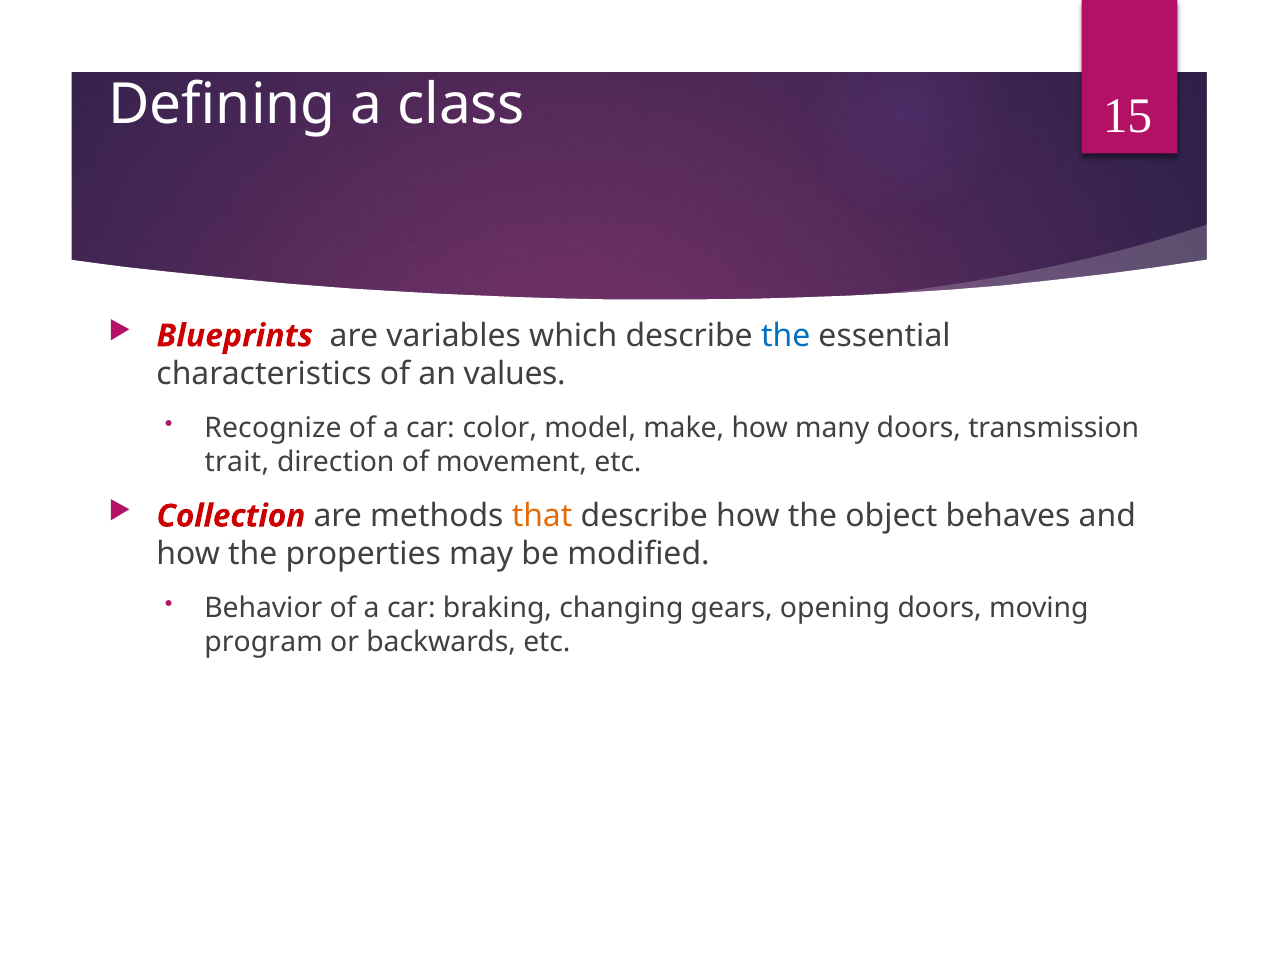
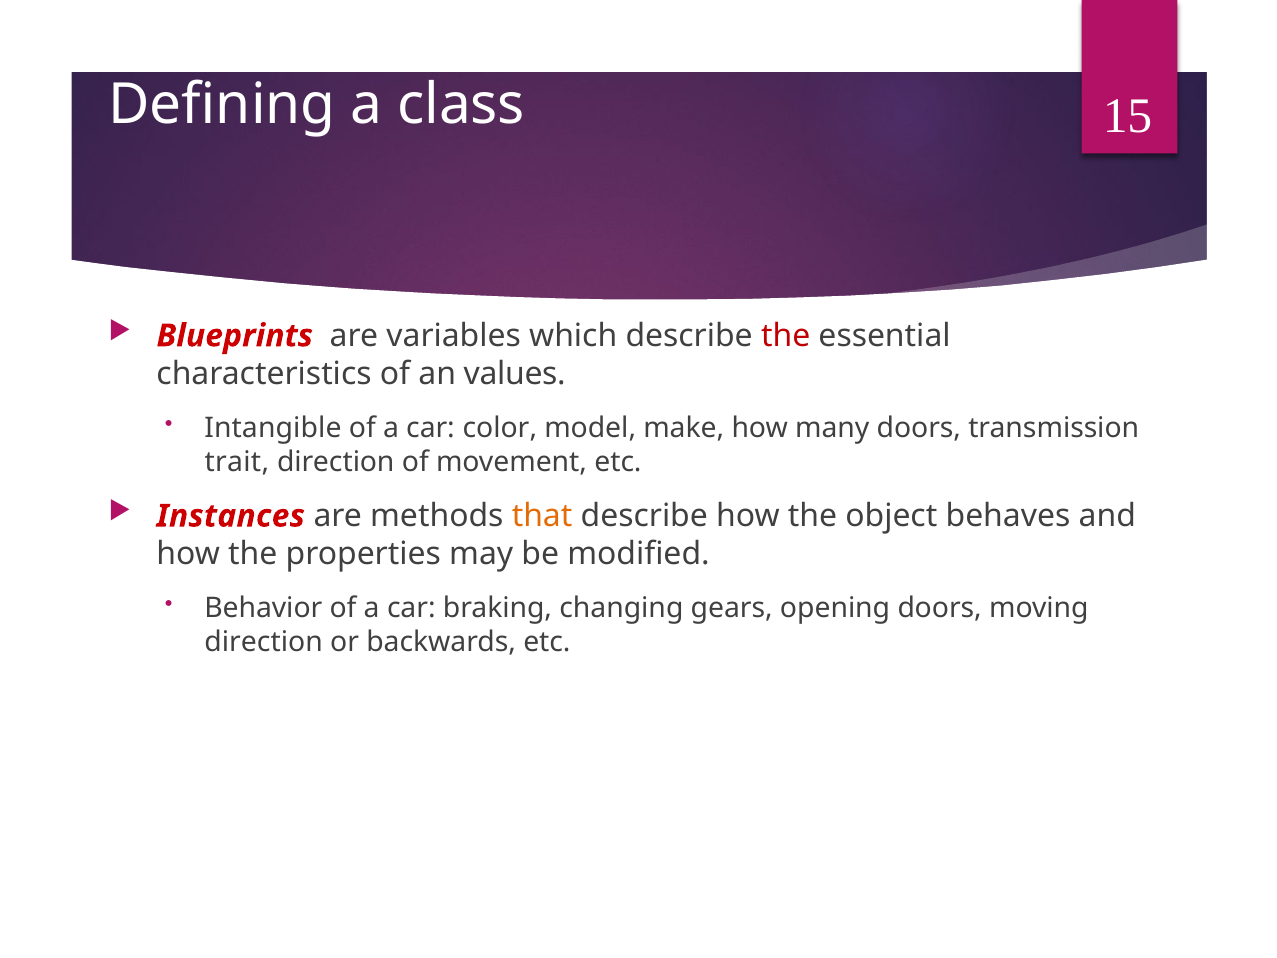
the at (786, 336) colour: blue -> red
Recognize: Recognize -> Intangible
Collection: Collection -> Instances
program at (264, 642): program -> direction
